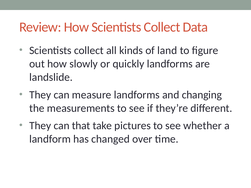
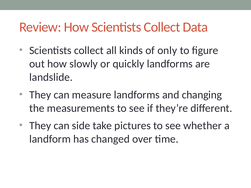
land: land -> only
that: that -> side
